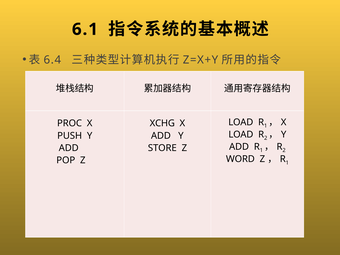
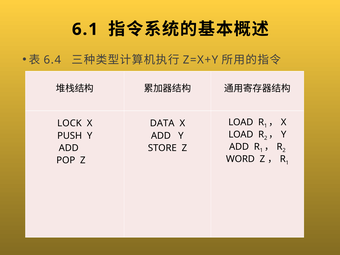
PROC: PROC -> LOCK
XCHG: XCHG -> DATA
